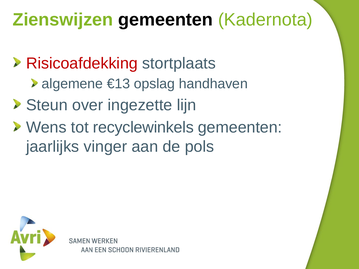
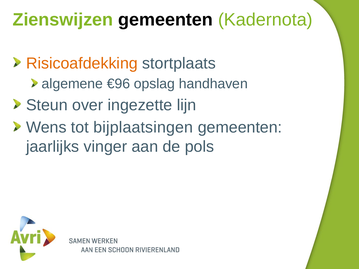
Risicoafdekking colour: red -> orange
€13: €13 -> €96
recyclewinkels: recyclewinkels -> bijplaatsingen
